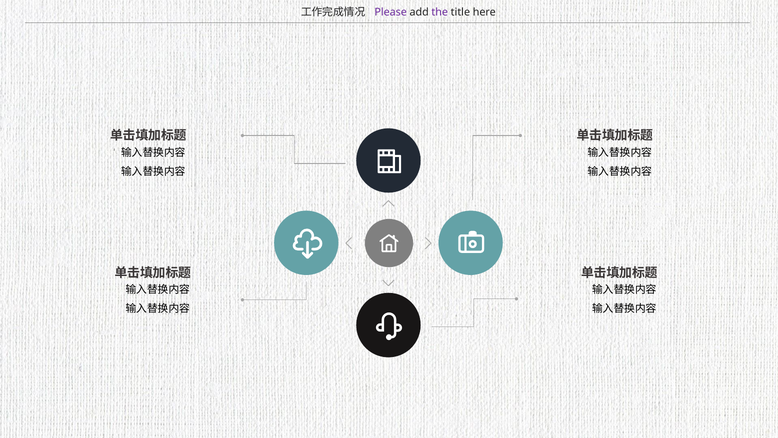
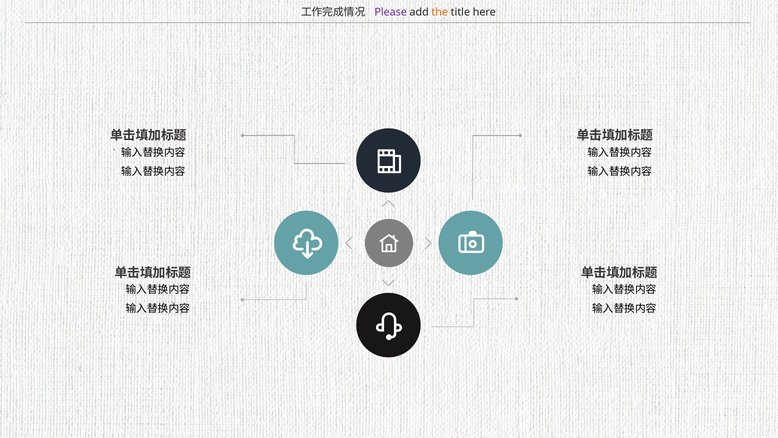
the colour: purple -> orange
